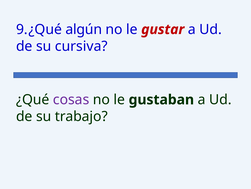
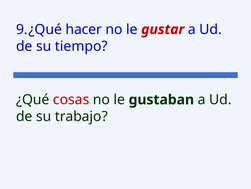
algún: algún -> hacer
cursiva: cursiva -> tiempo
cosas colour: purple -> red
